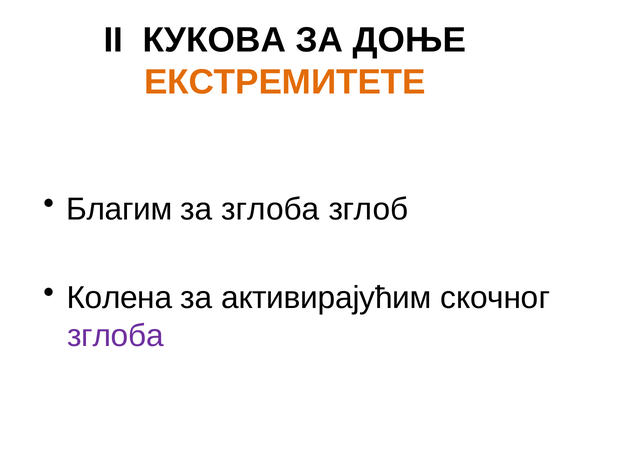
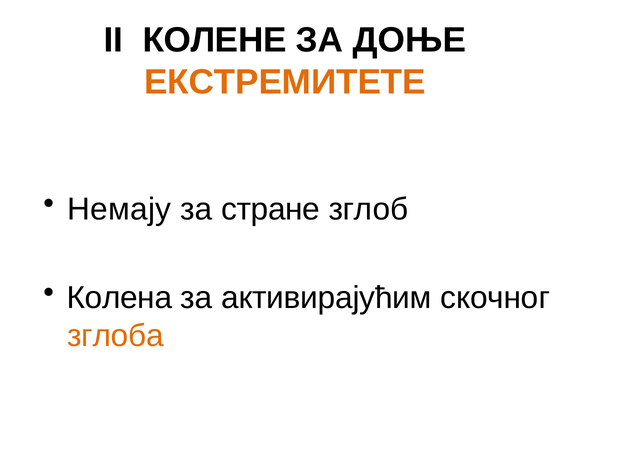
КУКОВА: КУКОВА -> КОЛЕНЕ
Благим: Благим -> Немају
за зглоба: зглоба -> стране
зглоба at (115, 336) colour: purple -> orange
